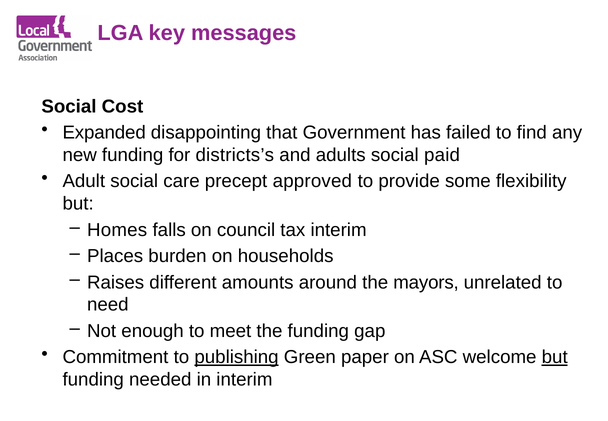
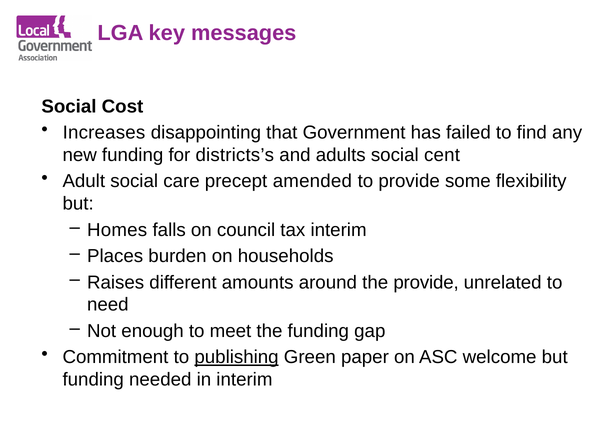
Expanded: Expanded -> Increases
paid: paid -> cent
approved: approved -> amended
the mayors: mayors -> provide
but at (555, 357) underline: present -> none
